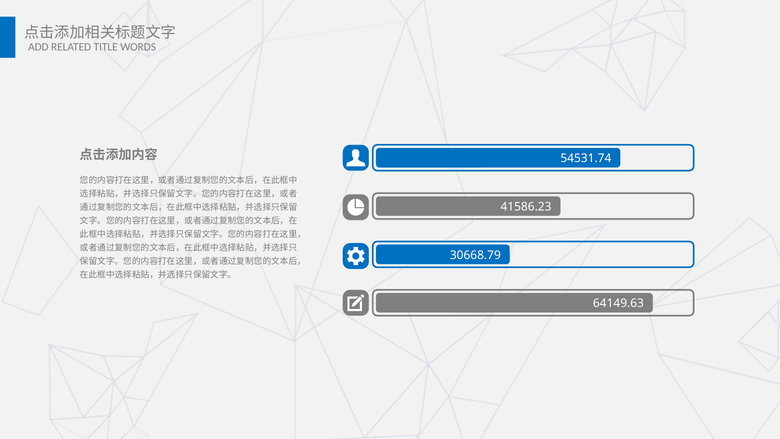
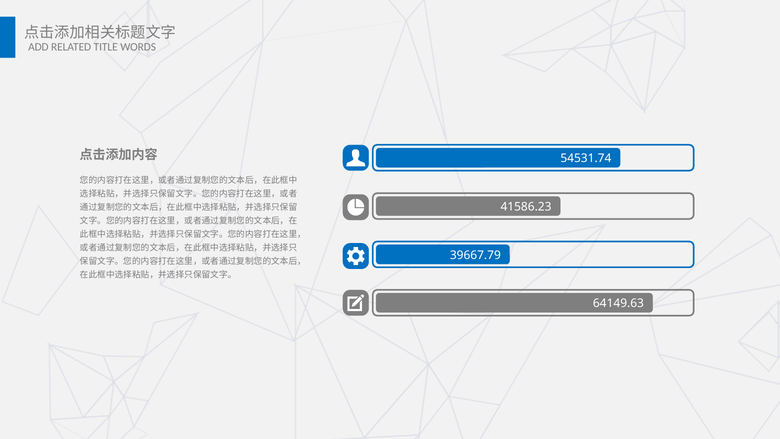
30668.79: 30668.79 -> 39667.79
